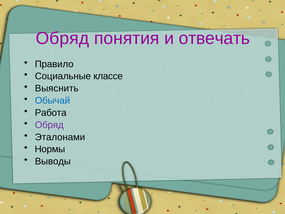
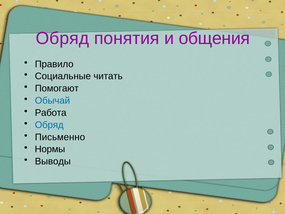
отвечать: отвечать -> общения
классе: классе -> читать
Выяснить: Выяснить -> Помогают
Обряд at (49, 125) colour: purple -> blue
Эталонами: Эталонами -> Письменно
